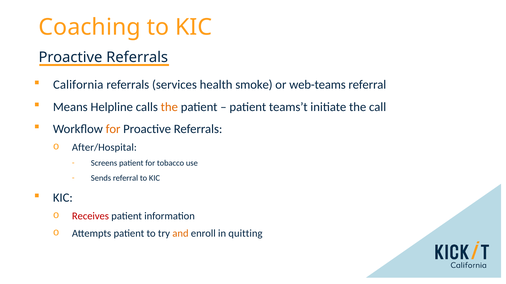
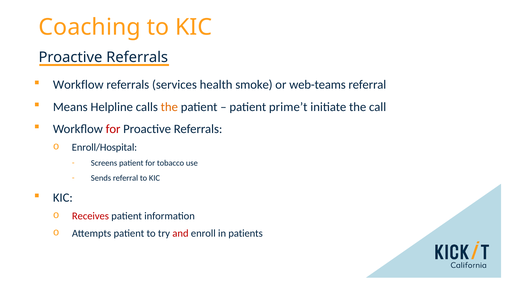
California at (78, 85): California -> Workflow
teams’t: teams’t -> prime’t
for at (113, 129) colour: orange -> red
After/Hospital: After/Hospital -> Enroll/Hospital
and colour: orange -> red
quitting: quitting -> patients
